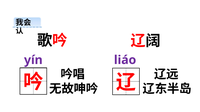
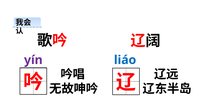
liáo colour: purple -> blue
